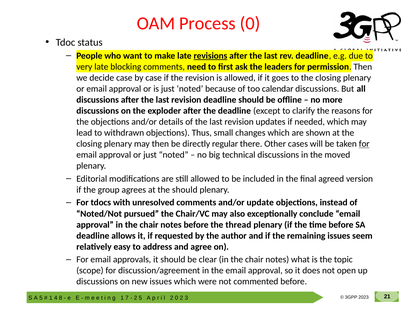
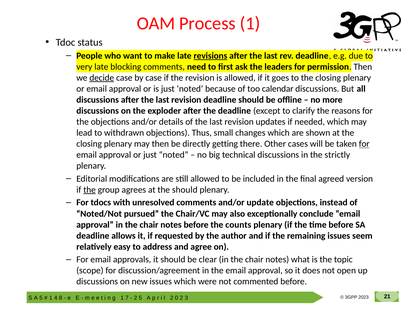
Process 0: 0 -> 1
decide underline: none -> present
regular: regular -> getting
moved: moved -> strictly
the at (90, 190) underline: none -> present
thread: thread -> counts
